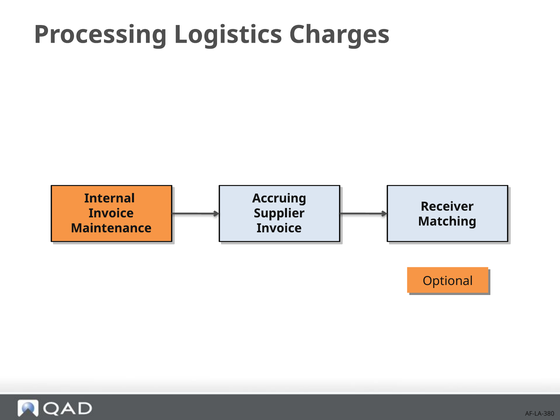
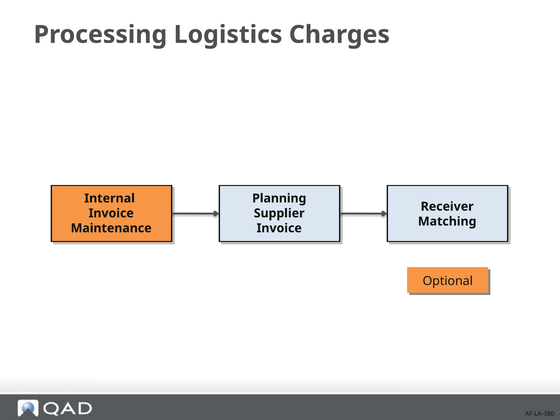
Accruing: Accruing -> Planning
